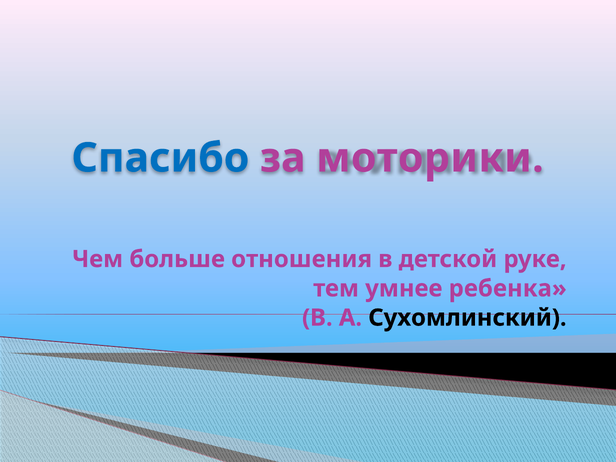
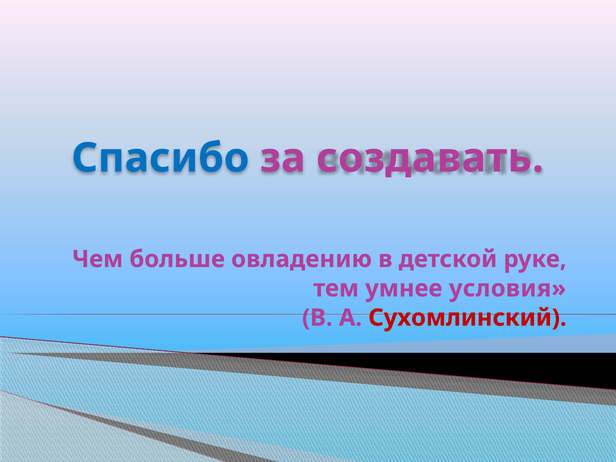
моторики: моторики -> создавать
отношения: отношения -> овладению
ребенка: ребенка -> условия
Сухомлинский colour: black -> red
